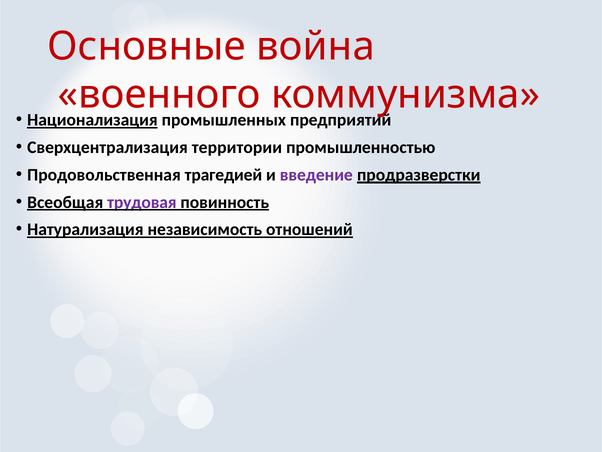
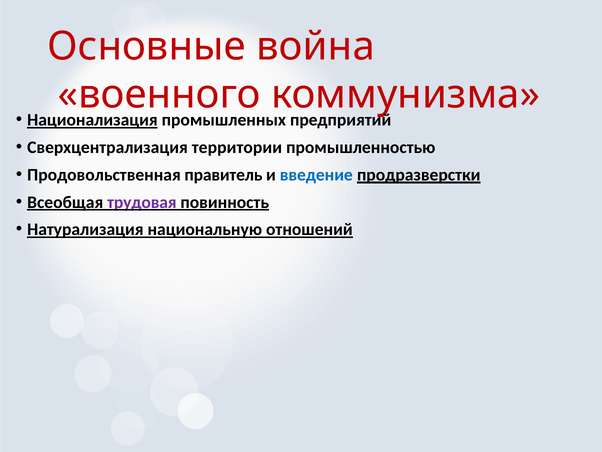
трагедией: трагедией -> правитель
введение colour: purple -> blue
независимость: независимость -> национальную
